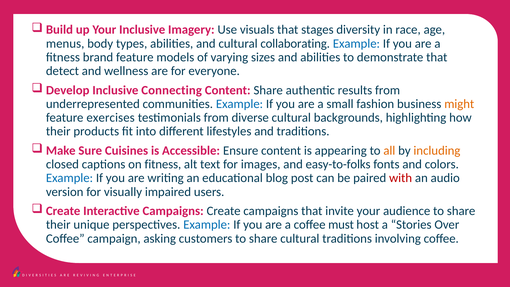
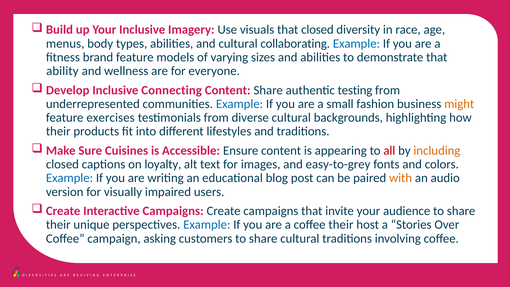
that stages: stages -> closed
detect: detect -> ability
results: results -> testing
all colour: orange -> red
on fitness: fitness -> loyalty
easy-to-folks: easy-to-folks -> easy-to-grey
with colour: red -> orange
coffee must: must -> their
